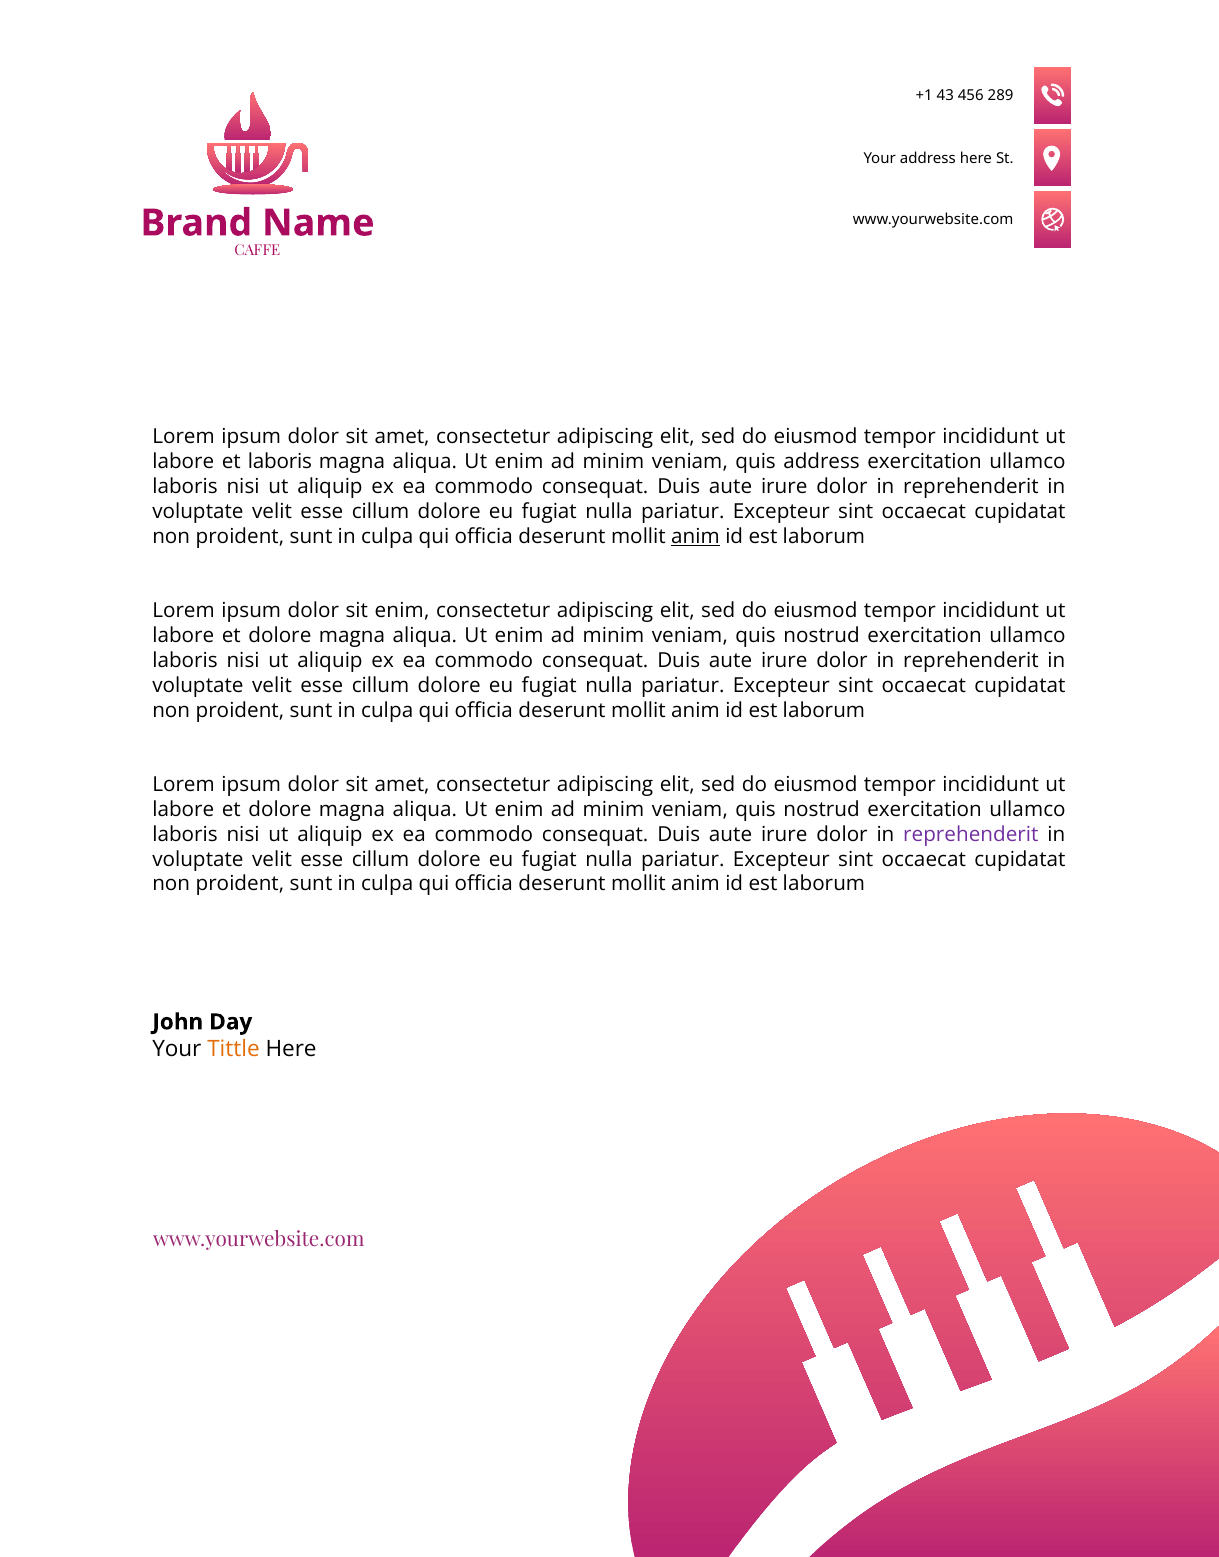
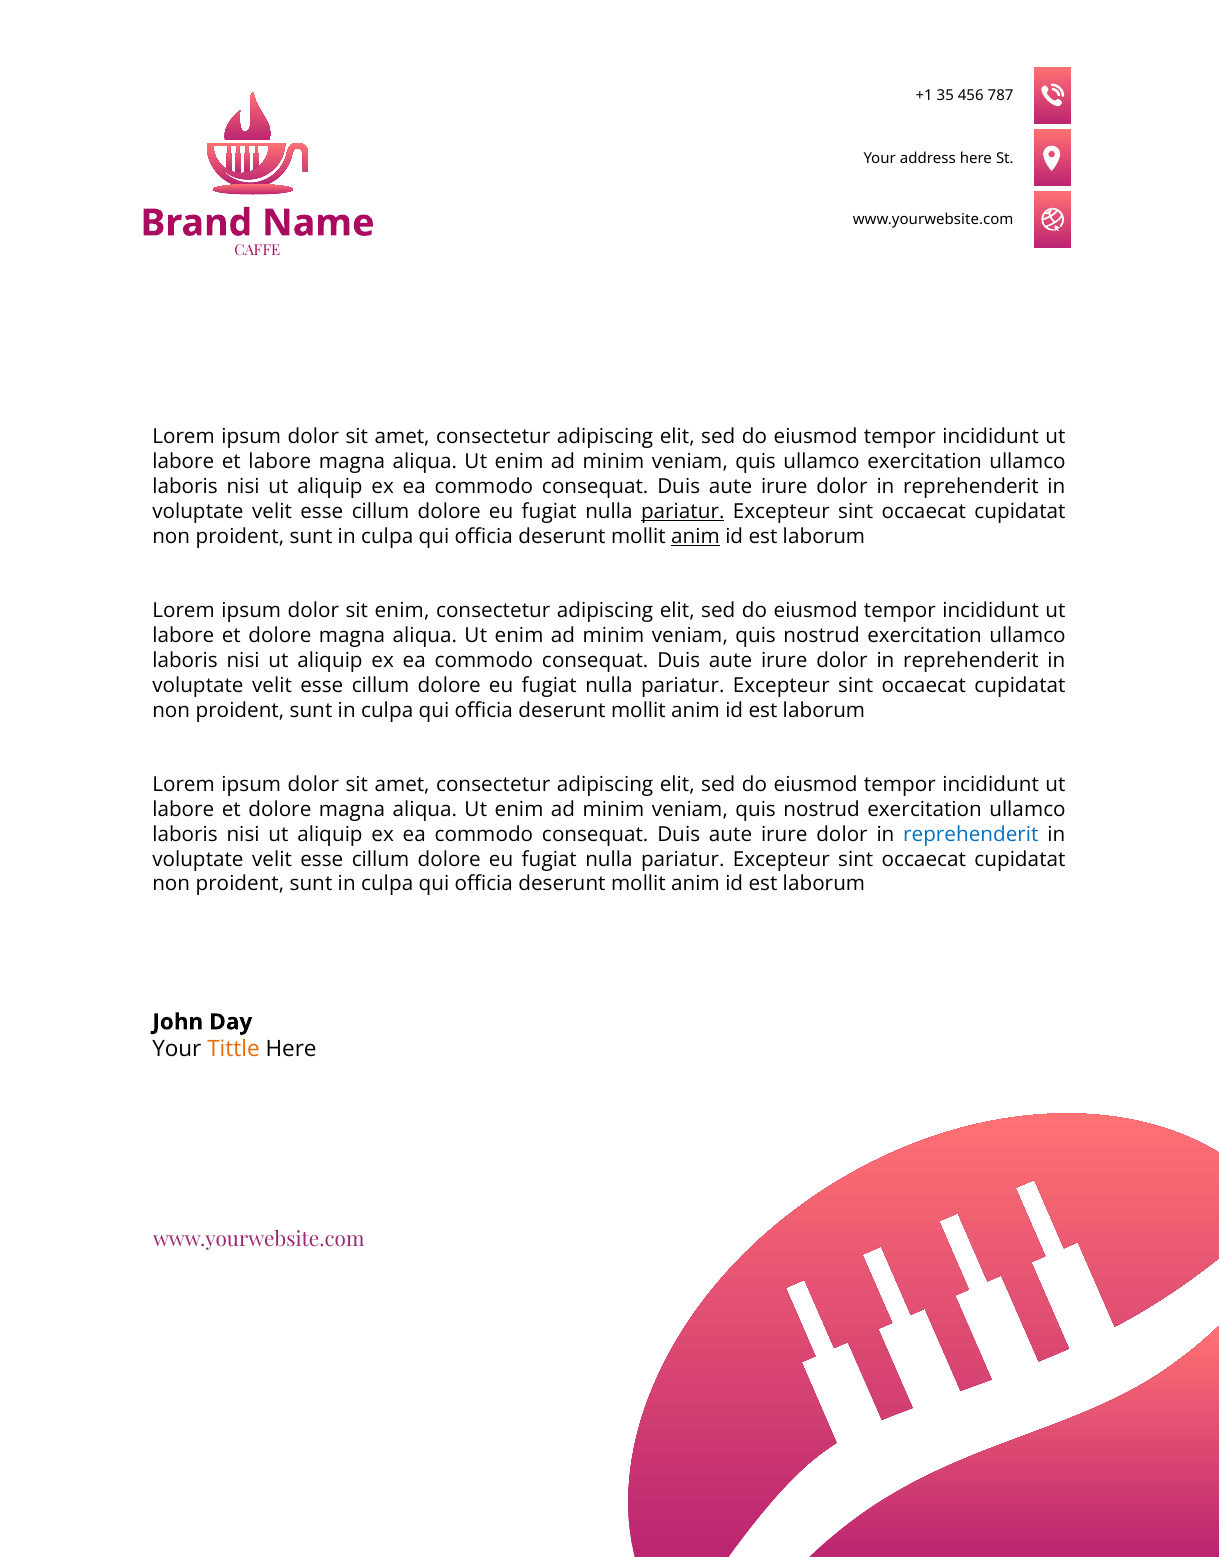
43: 43 -> 35
289: 289 -> 787
et laboris: laboris -> labore
quis address: address -> ullamco
pariatur at (683, 512) underline: none -> present
reprehenderit at (971, 835) colour: purple -> blue
